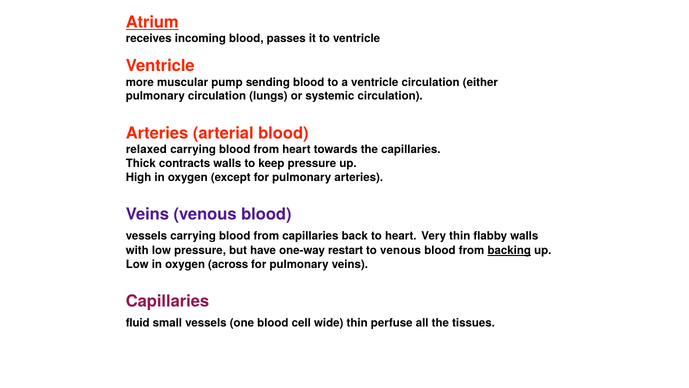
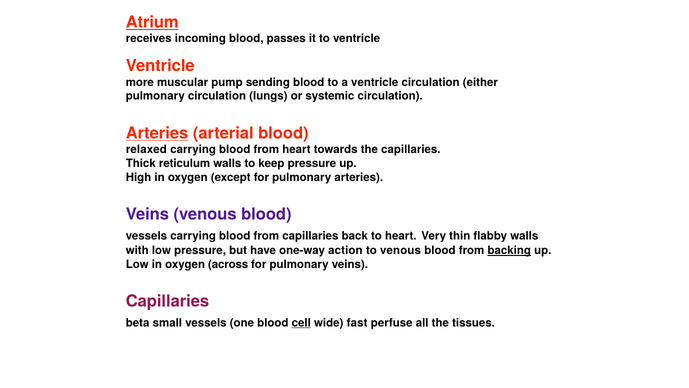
Arteries at (157, 133) underline: none -> present
contracts: contracts -> reticulum
restart: restart -> action
fluid: fluid -> beta
cell underline: none -> present
wide thin: thin -> fast
